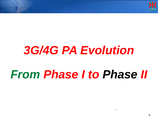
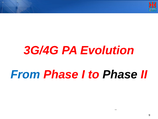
From colour: green -> blue
